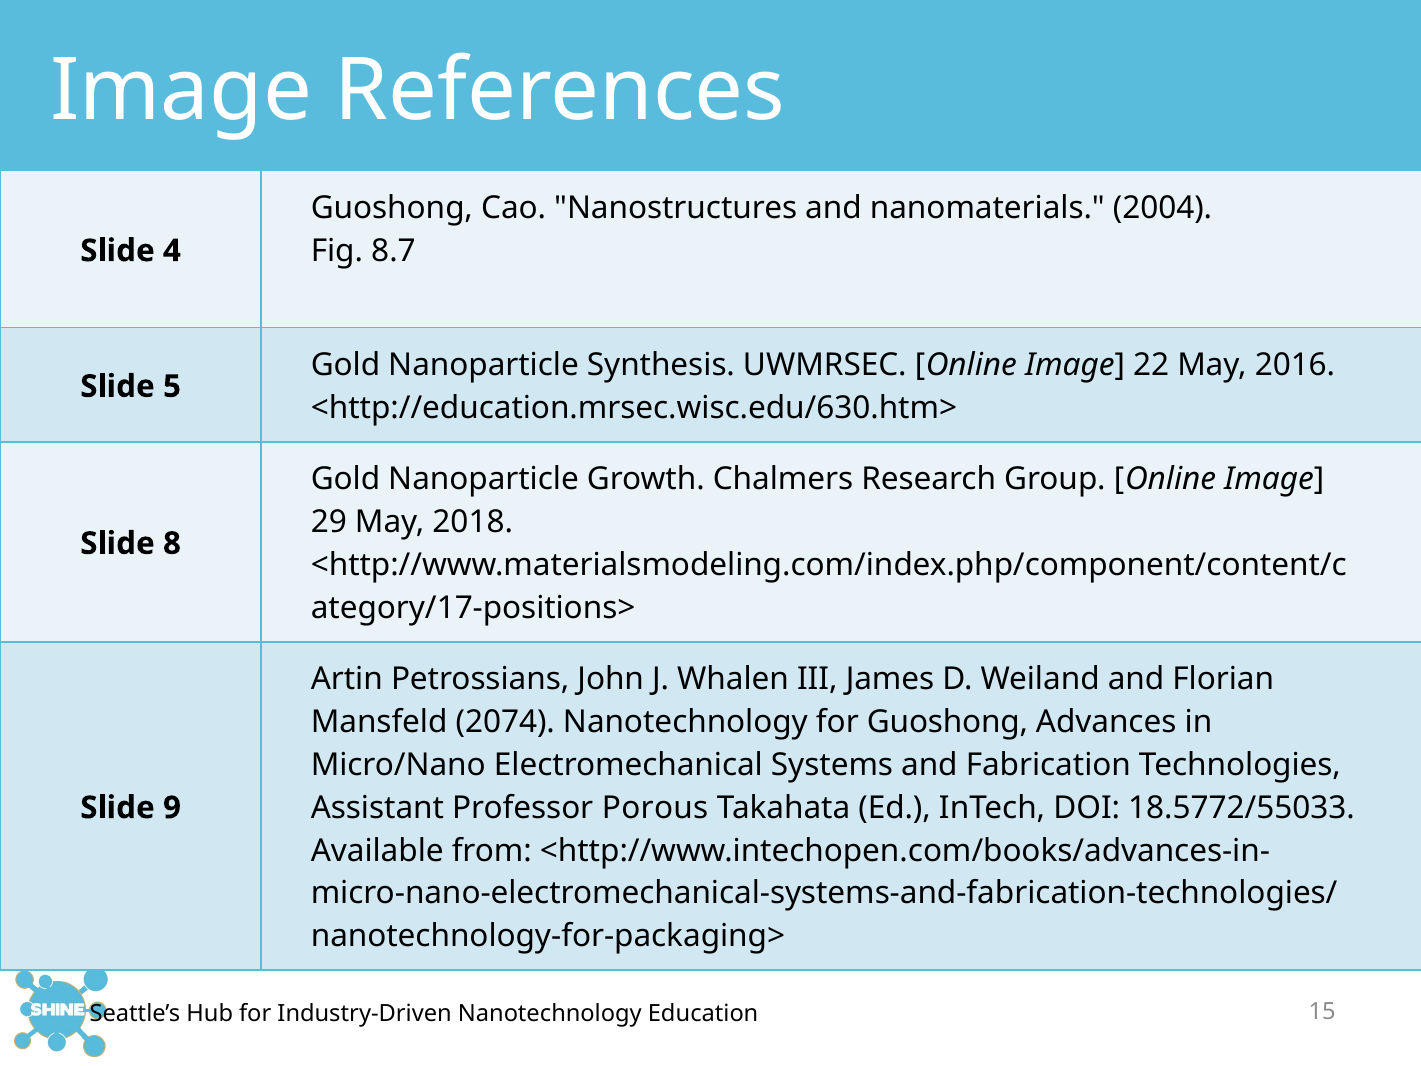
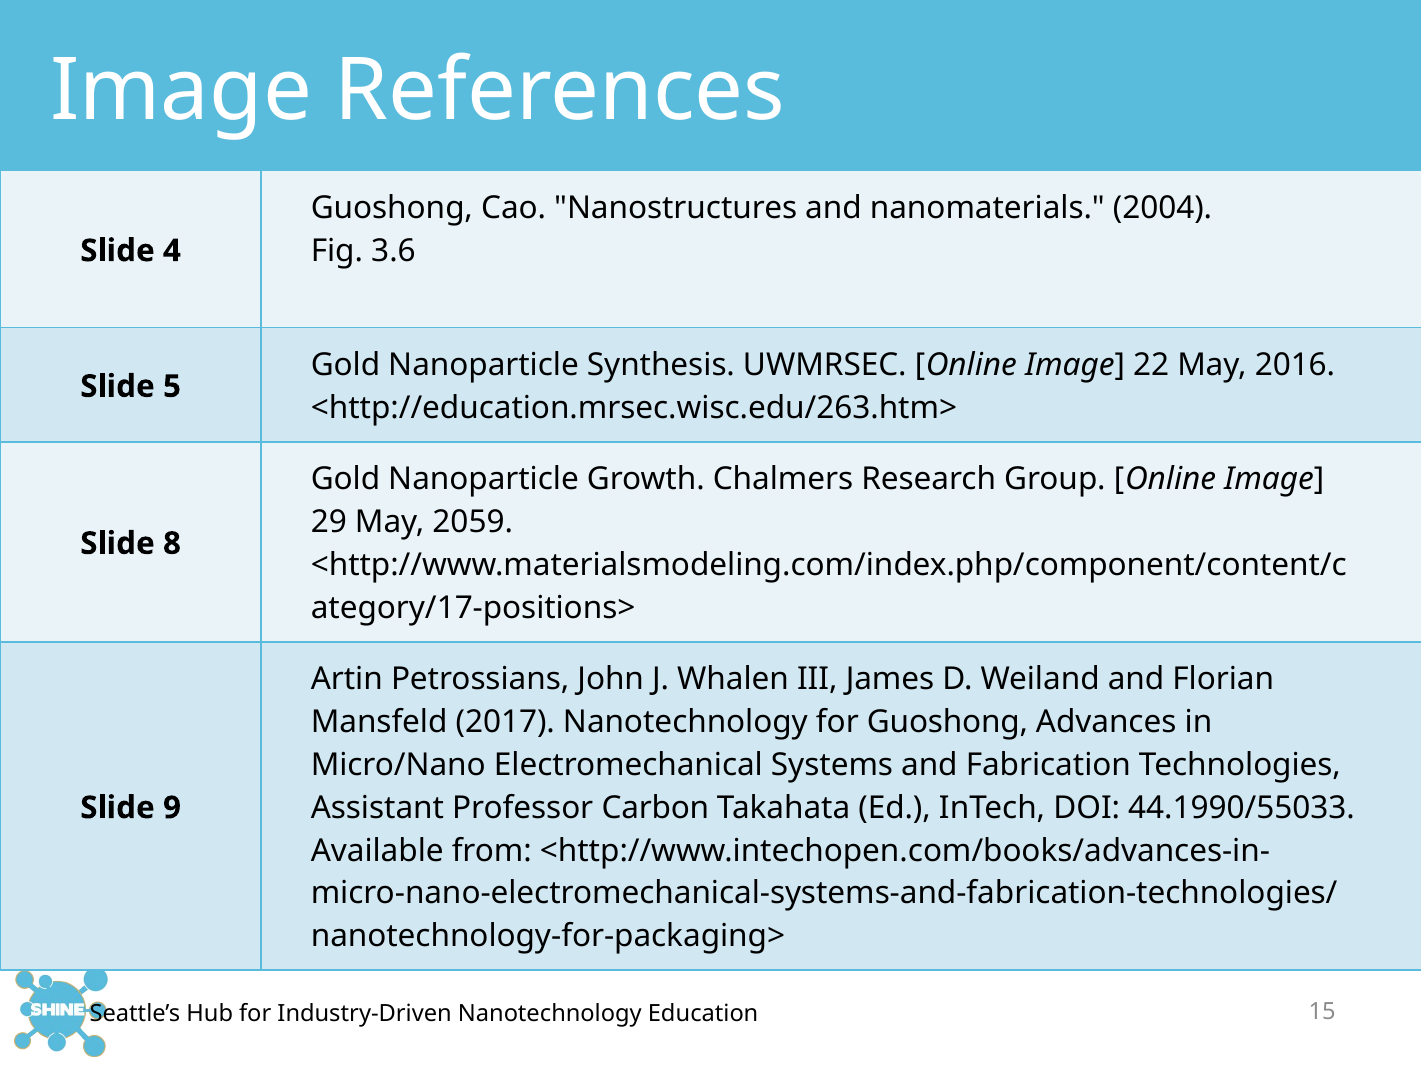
8.7: 8.7 -> 3.6
<http://education.mrsec.wisc.edu/630.htm>: <http://education.mrsec.wisc.edu/630.htm> -> <http://education.mrsec.wisc.edu/263.htm>
2018: 2018 -> 2059
2074: 2074 -> 2017
Porous: Porous -> Carbon
18.5772/55033: 18.5772/55033 -> 44.1990/55033
